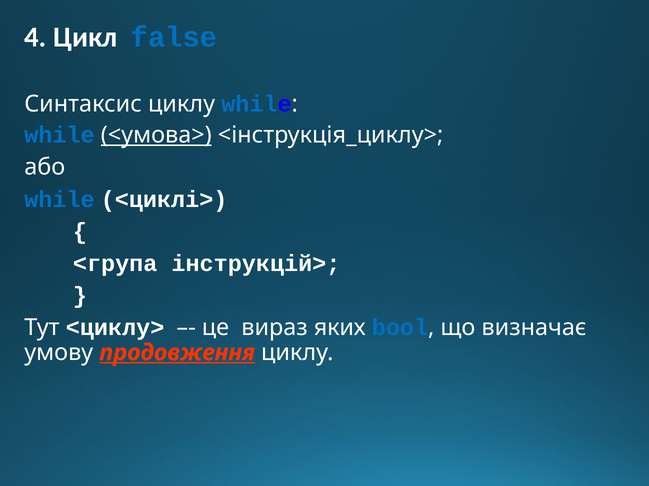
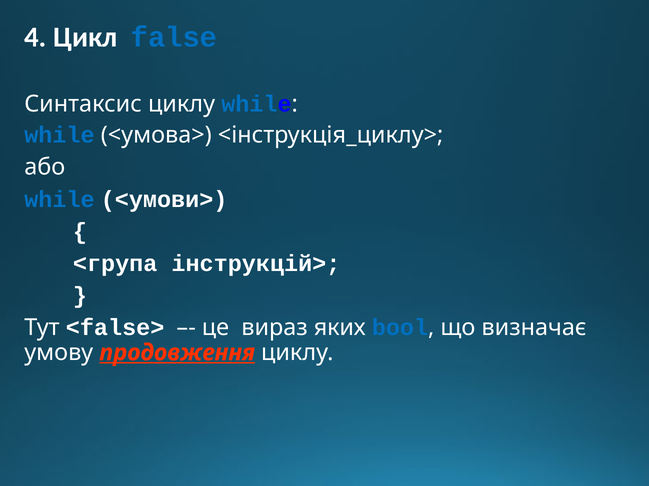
<умова> underline: present -> none
<циклі>: <циклі> -> <умови>
<циклу>: <циклу> -> <false>
